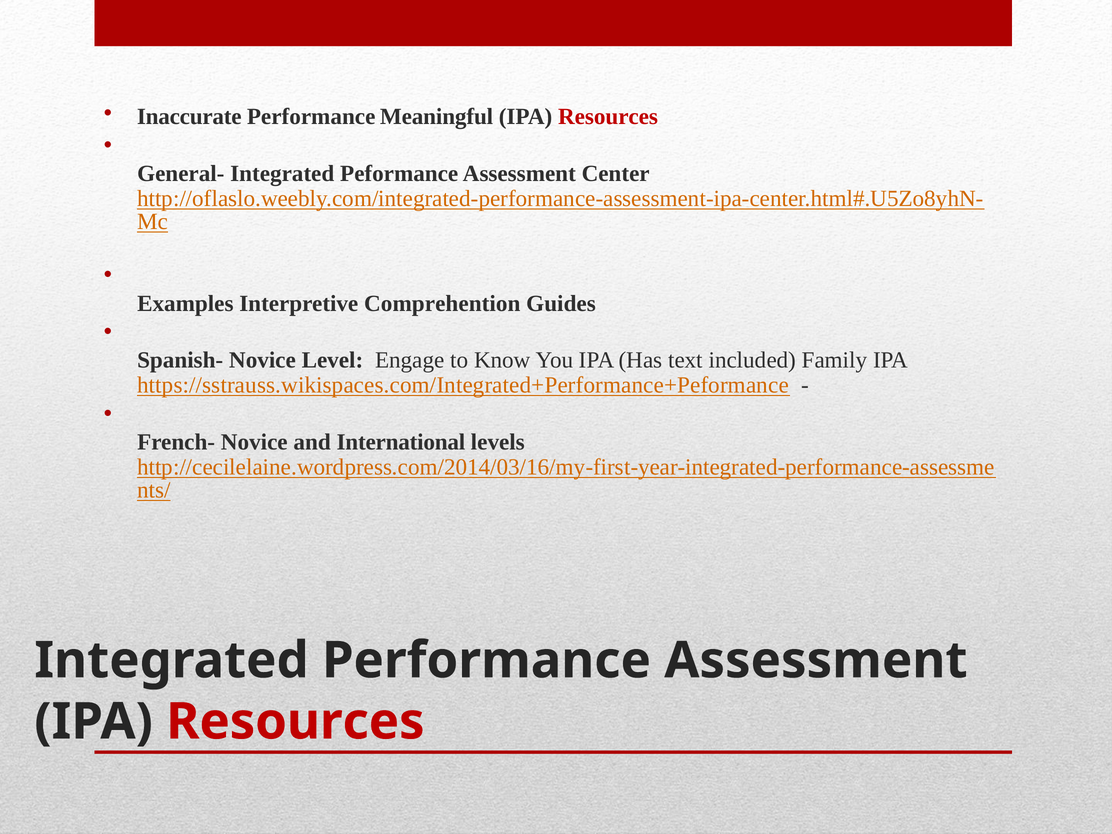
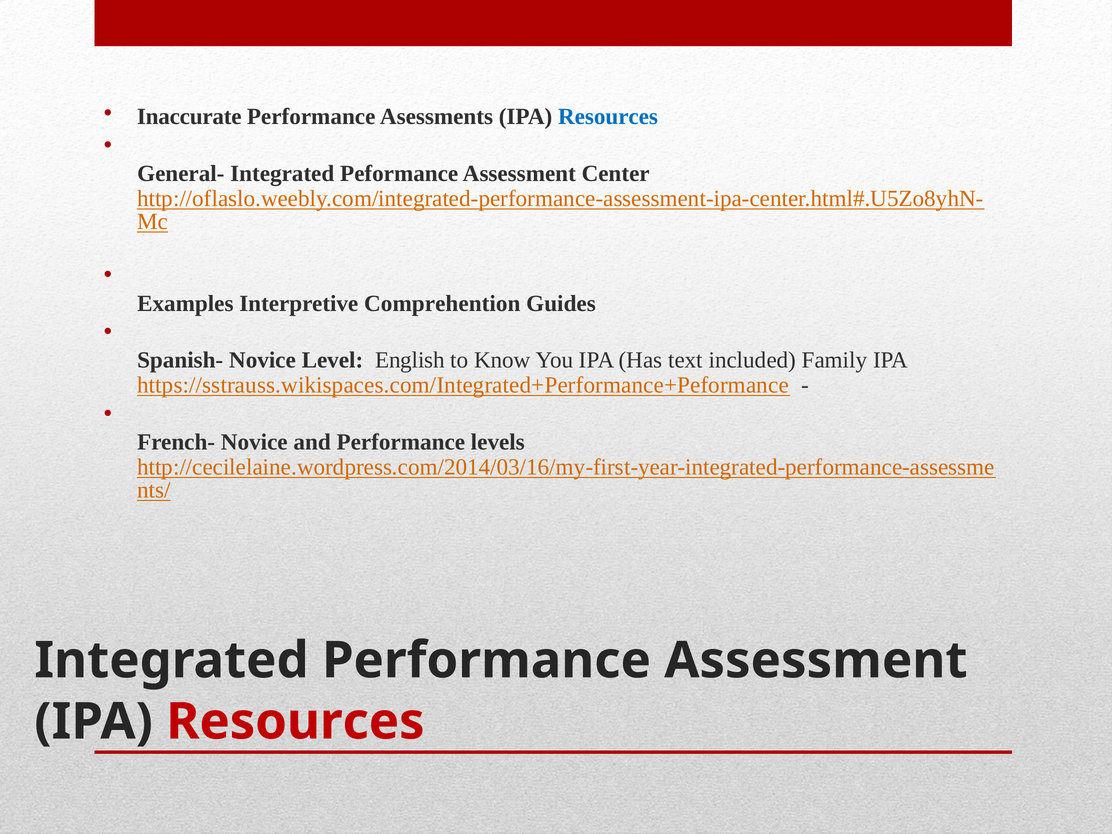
Meaningful: Meaningful -> Asessments
Resources at (608, 117) colour: red -> blue
Engage: Engage -> English
and International: International -> Performance
